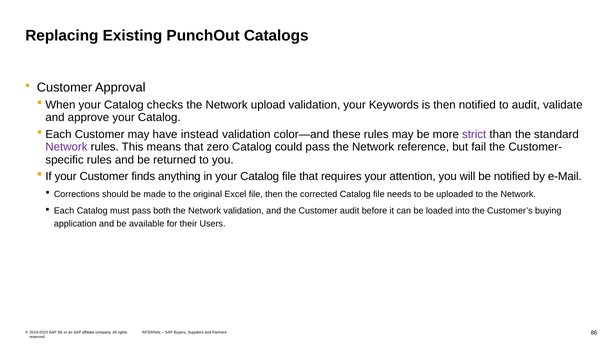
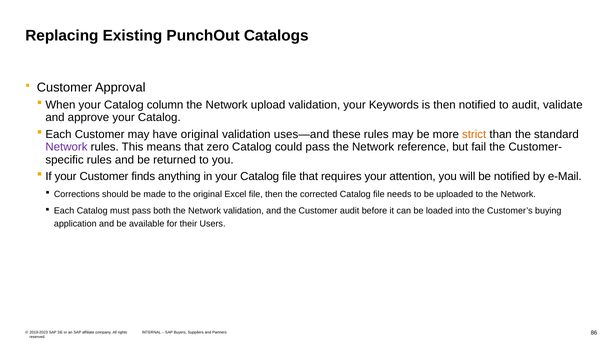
checks: checks -> column
have instead: instead -> original
color—and: color—and -> uses—and
strict colour: purple -> orange
